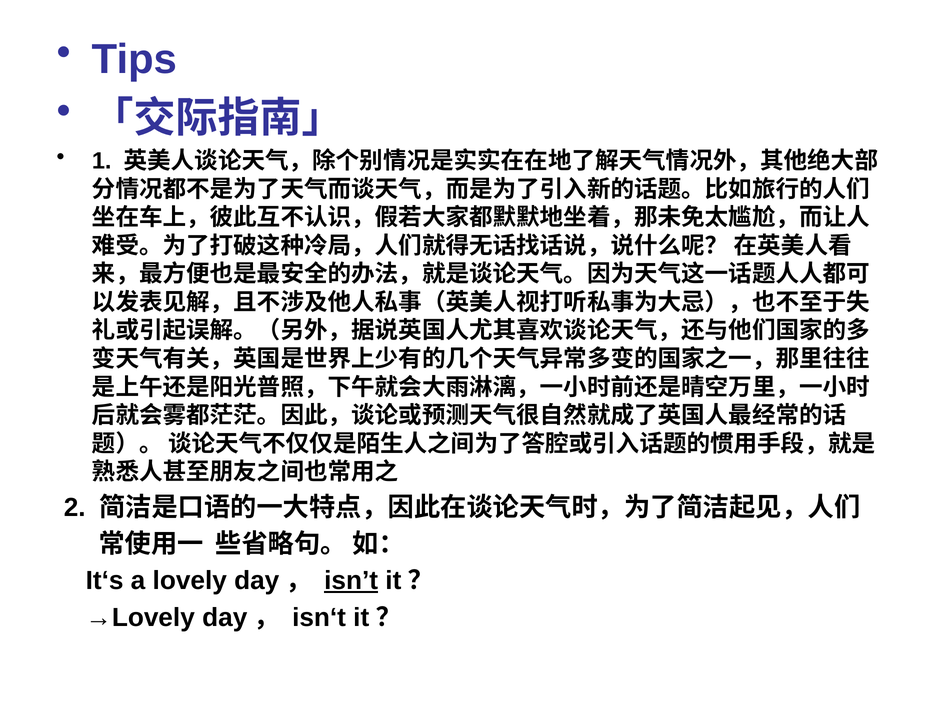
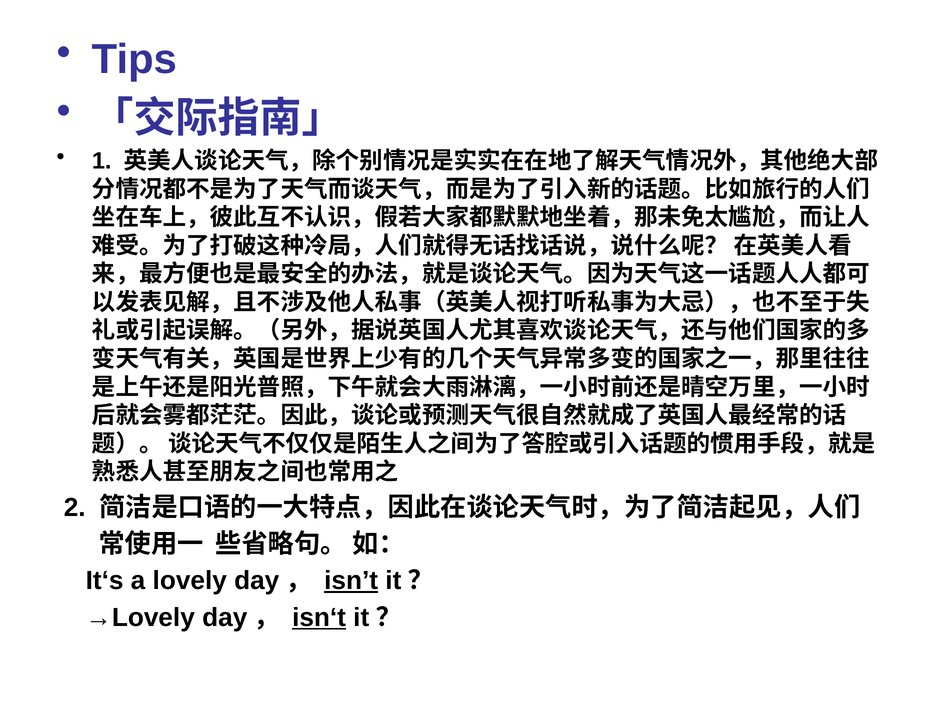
isn‘t underline: none -> present
